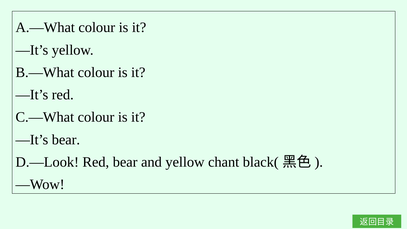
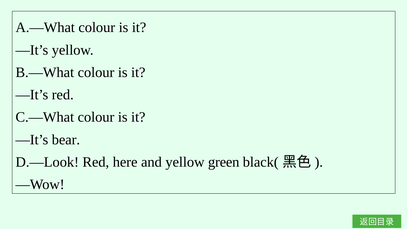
Red bear: bear -> here
chant: chant -> green
